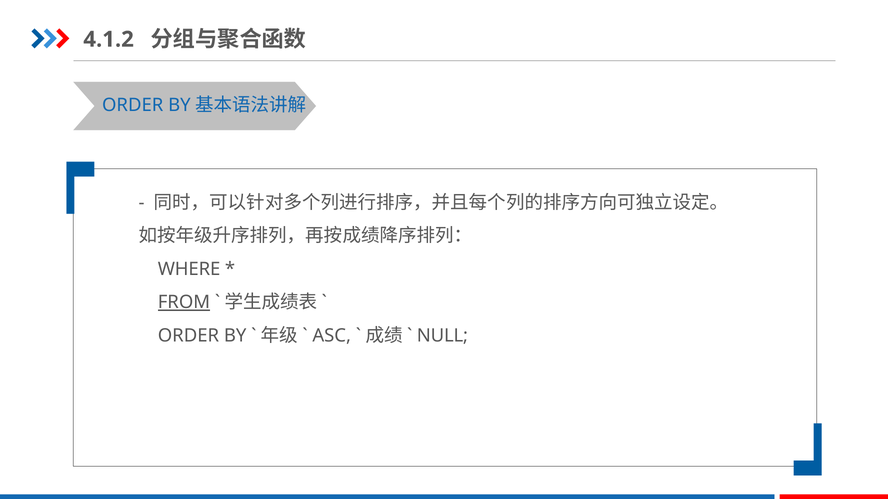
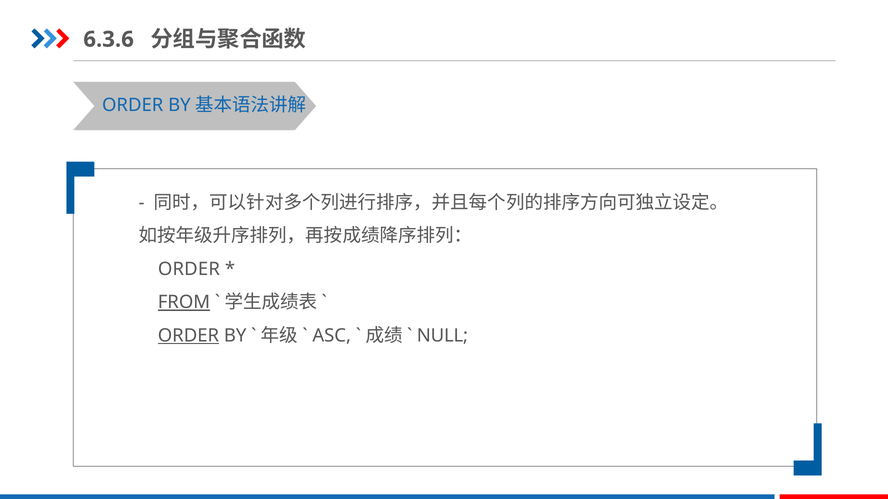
4.1.2: 4.1.2 -> 6.3.6
WHERE at (189, 269): WHERE -> ORDER
ORDER at (188, 336) underline: none -> present
